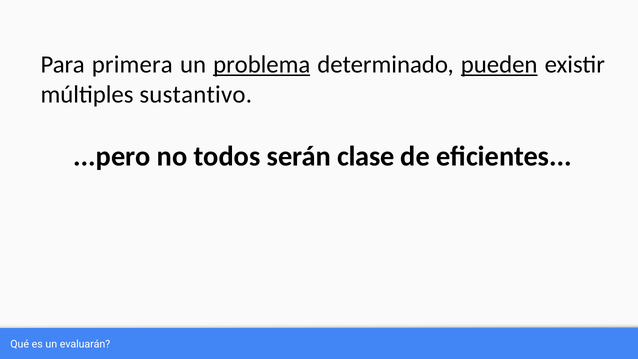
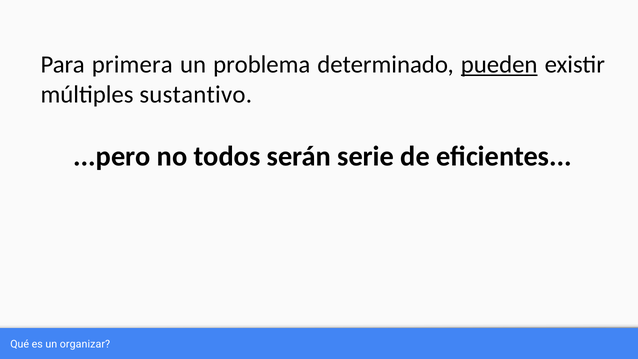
problema underline: present -> none
clase: clase -> serie
evaluarán: evaluarán -> organizar
